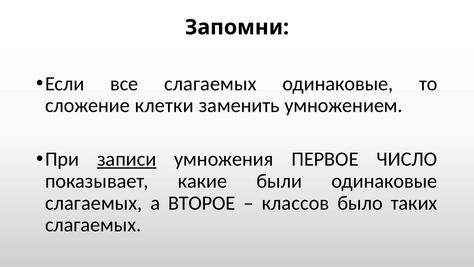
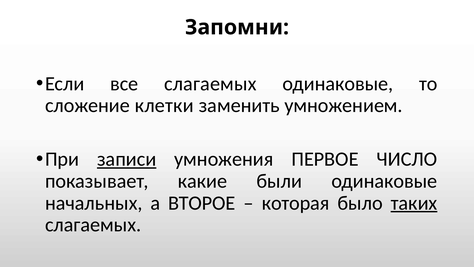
слагаемых at (94, 203): слагаемых -> начальных
классов: классов -> которая
таких underline: none -> present
